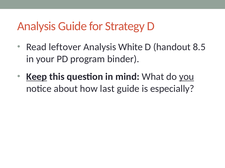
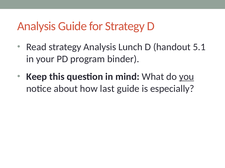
Read leftover: leftover -> strategy
White: White -> Lunch
8.5: 8.5 -> 5.1
Keep underline: present -> none
